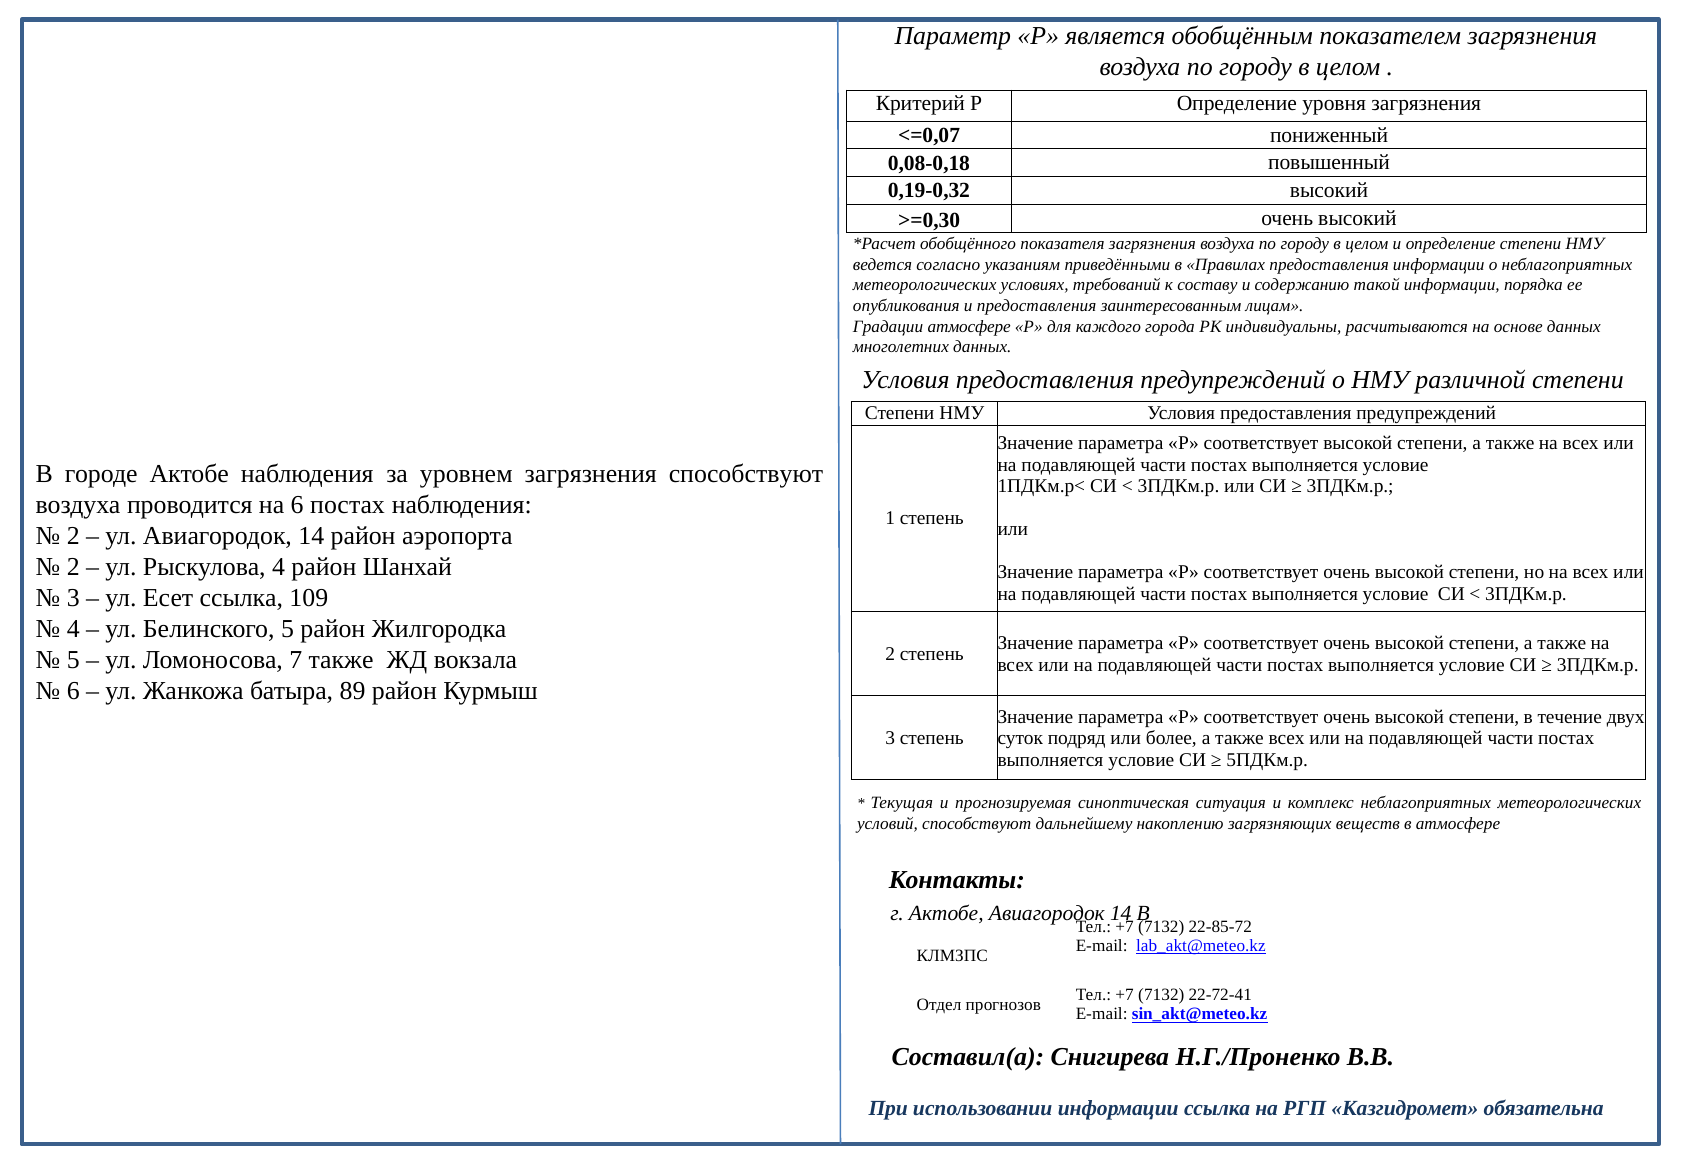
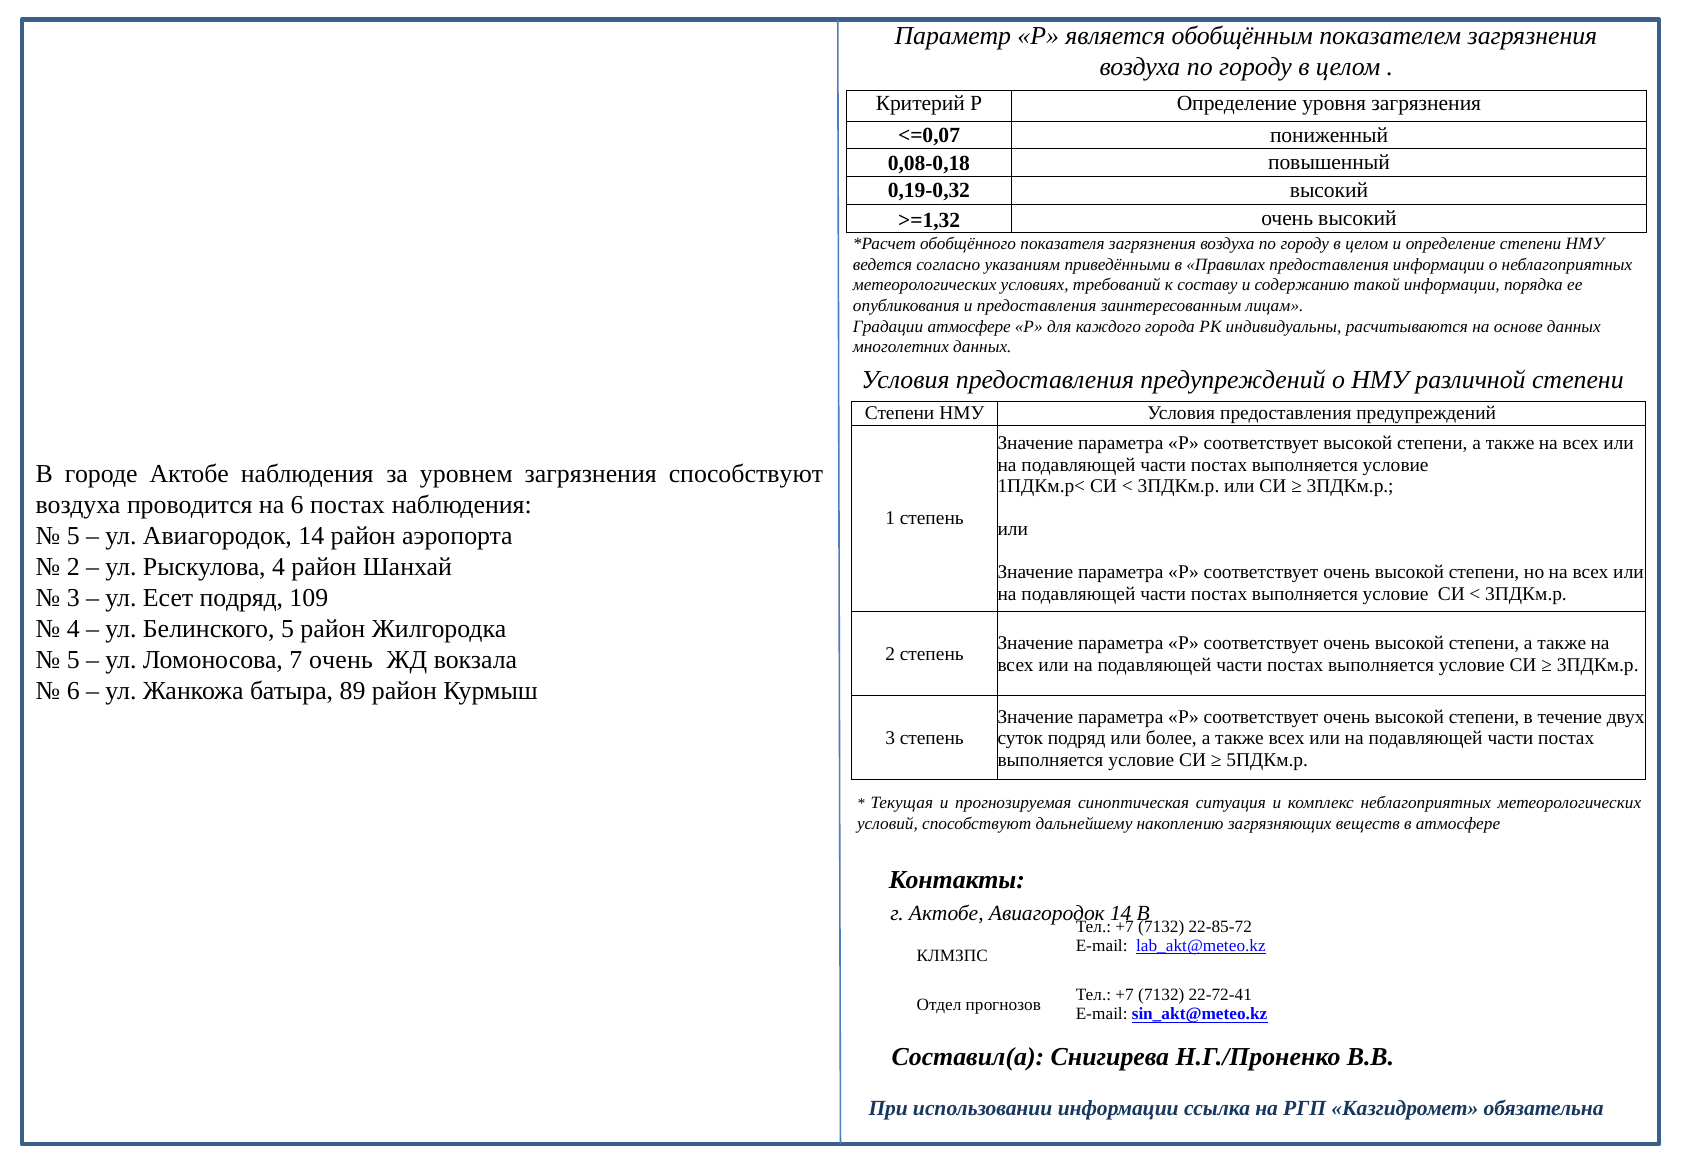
>=0,30: >=0,30 -> >=1,32
2 at (73, 536): 2 -> 5
Есет ссылка: ссылка -> подряд
7 также: также -> очень
